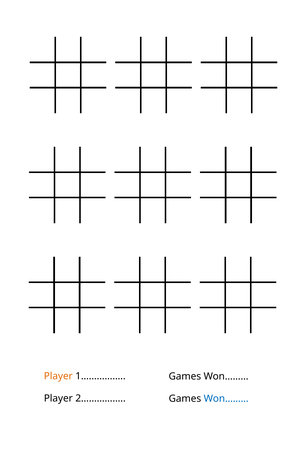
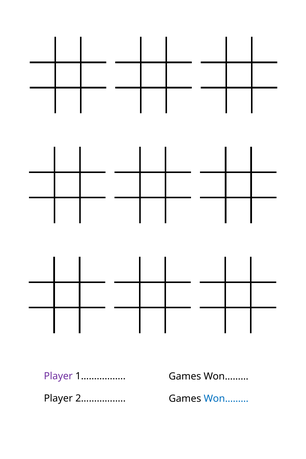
Player at (58, 376) colour: orange -> purple
